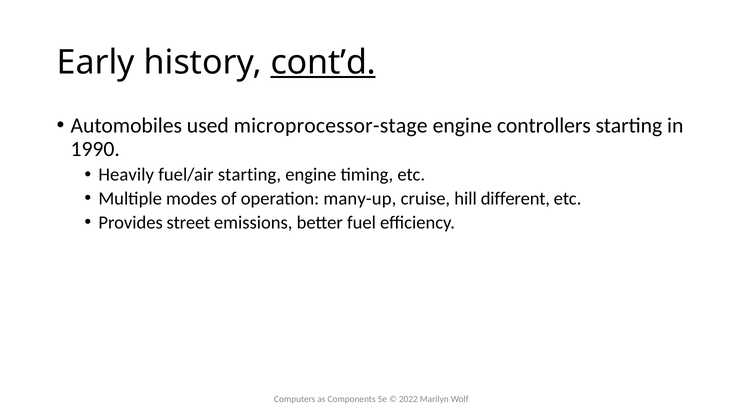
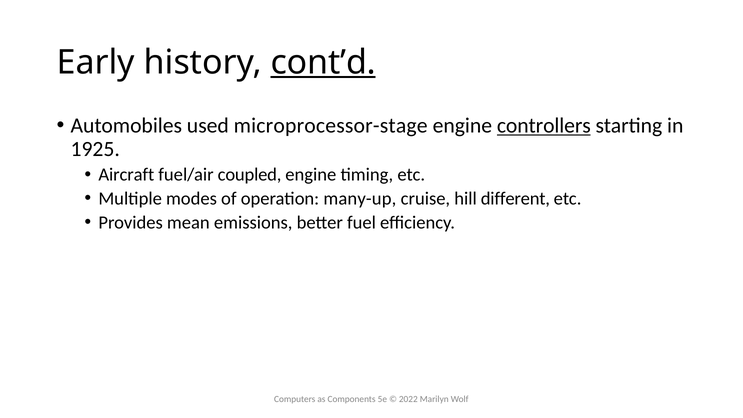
controllers underline: none -> present
1990: 1990 -> 1925
Heavily: Heavily -> Aircraft
fuel/air starting: starting -> coupled
street: street -> mean
